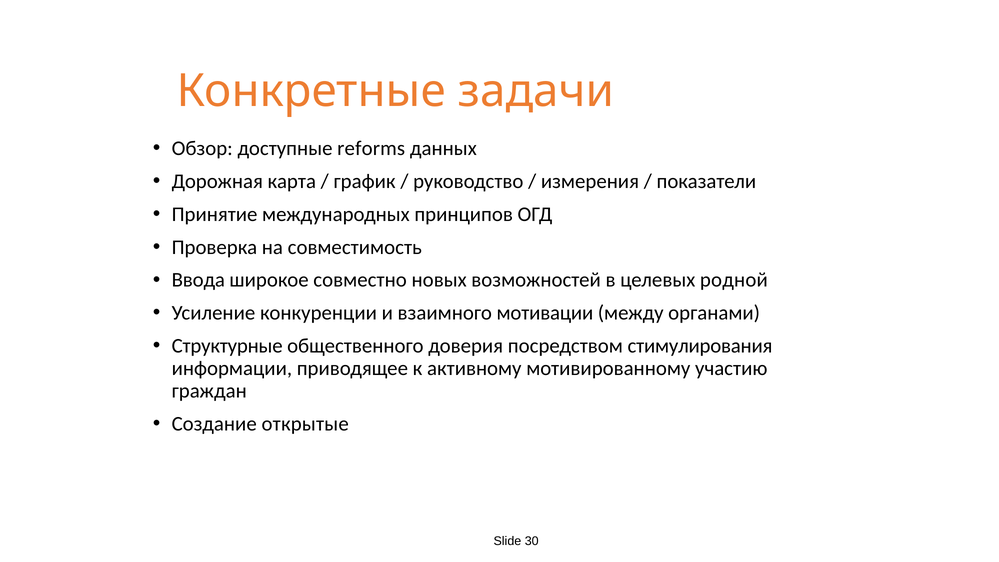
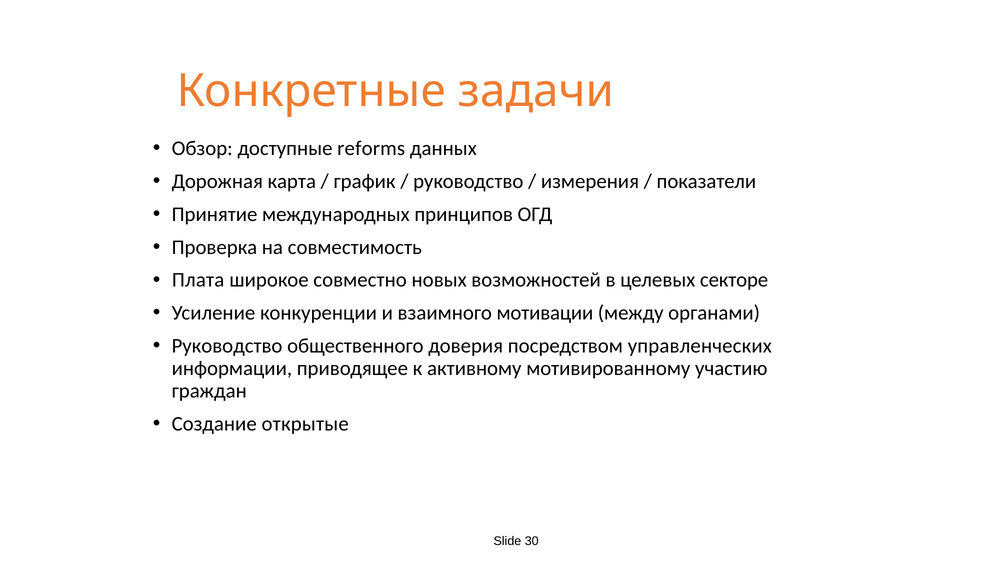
Ввода: Ввода -> Плата
родной: родной -> секторе
Структурные at (227, 346): Структурные -> Руководство
стимулирования: стимулирования -> управленческих
